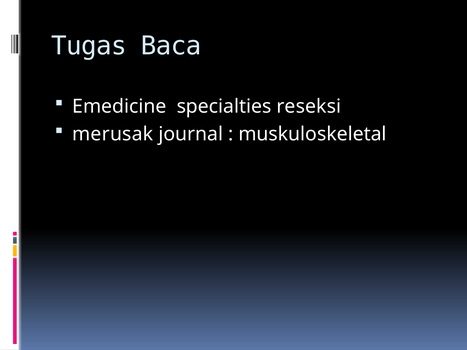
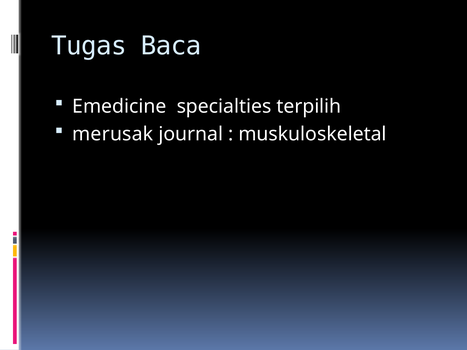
reseksi: reseksi -> terpilih
